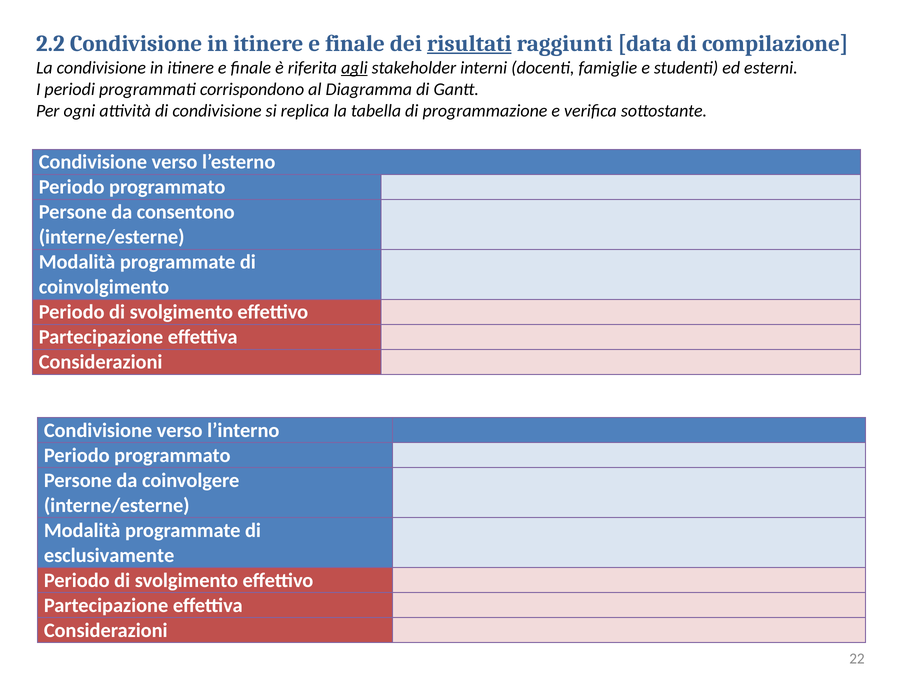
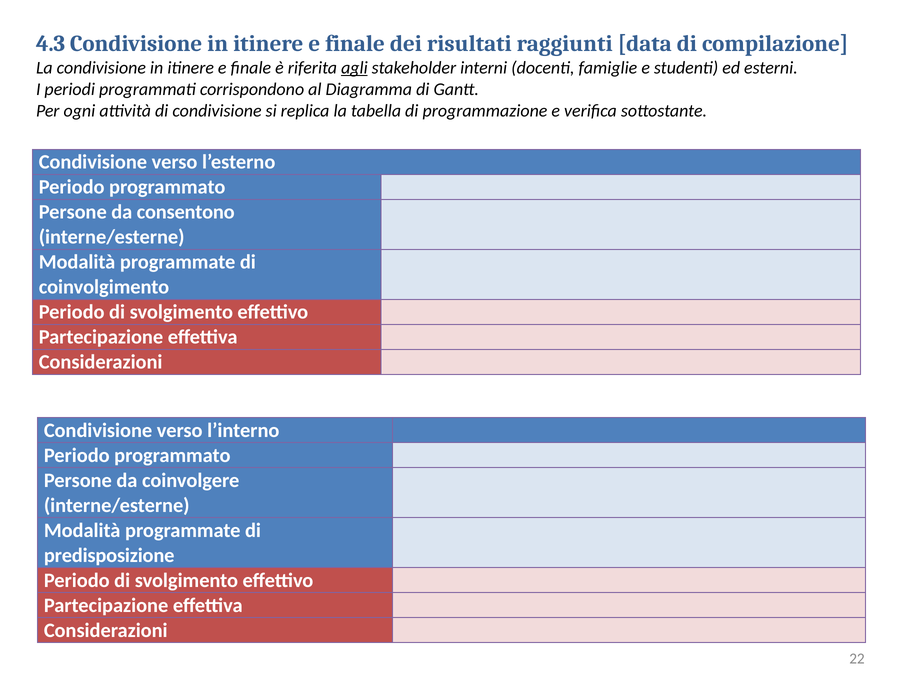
2.2: 2.2 -> 4.3
risultati underline: present -> none
esclusivamente: esclusivamente -> predisposizione
